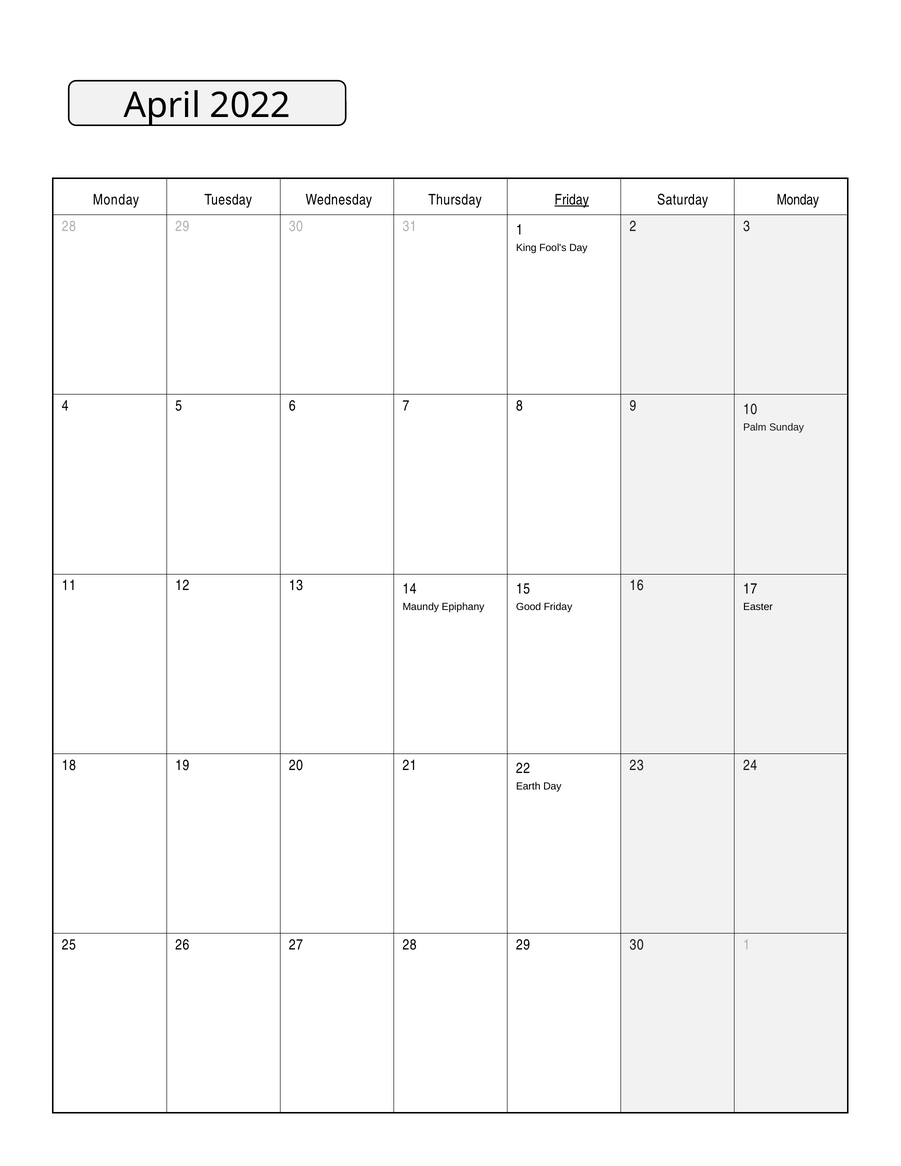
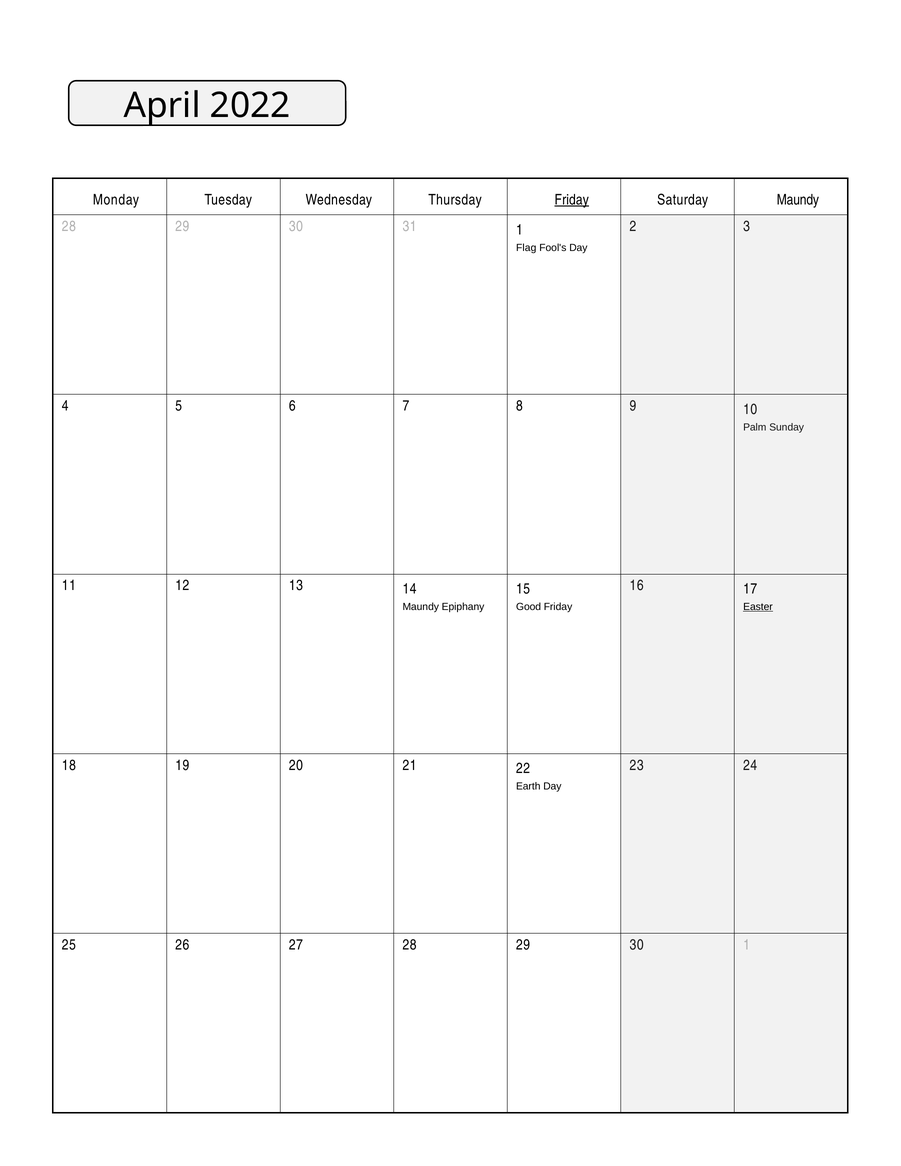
Saturday Monday: Monday -> Maundy
King: King -> Flag
Easter underline: none -> present
